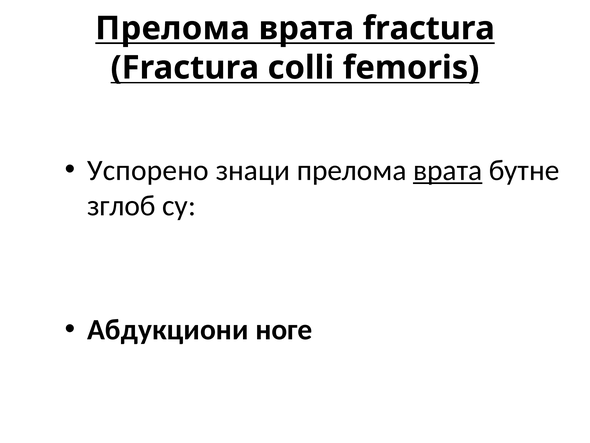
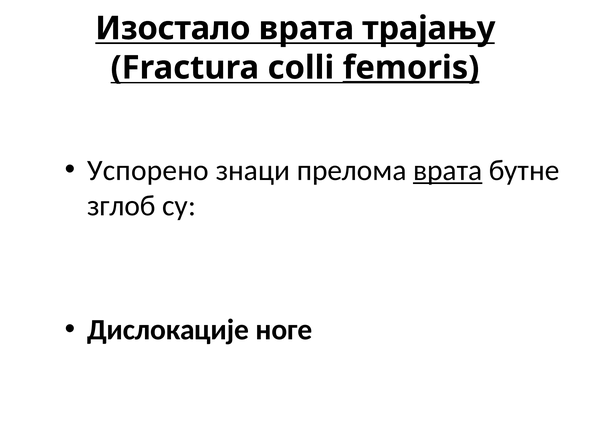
Прелома at (173, 28): Прелома -> Изостало
врата fractura: fractura -> трајању
femoris underline: none -> present
Абдукциони: Абдукциони -> Дислокације
